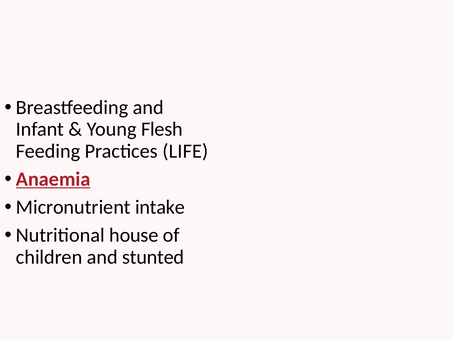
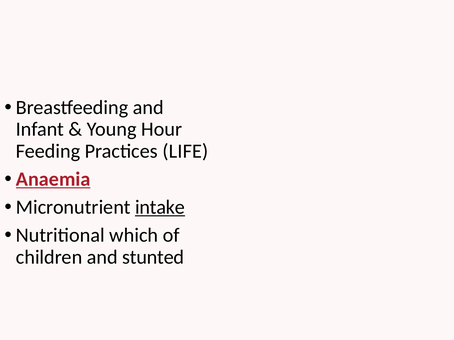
Flesh: Flesh -> Hour
intake underline: none -> present
house: house -> which
